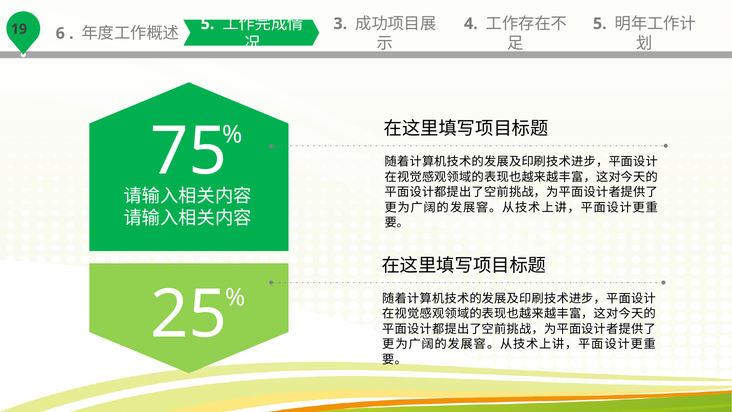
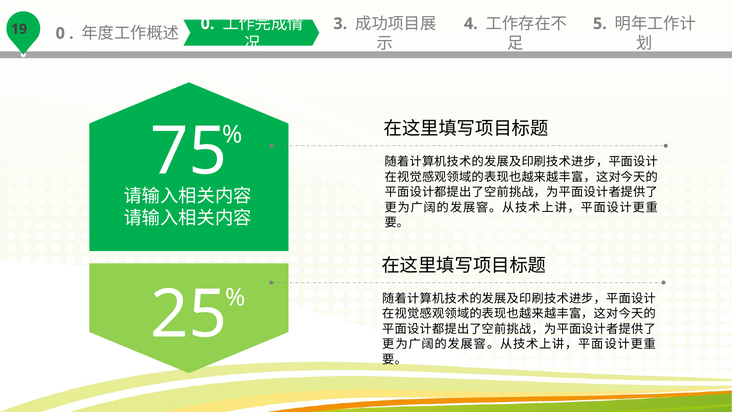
6 at (60, 33): 6 -> 0
5 at (208, 24): 5 -> 0
